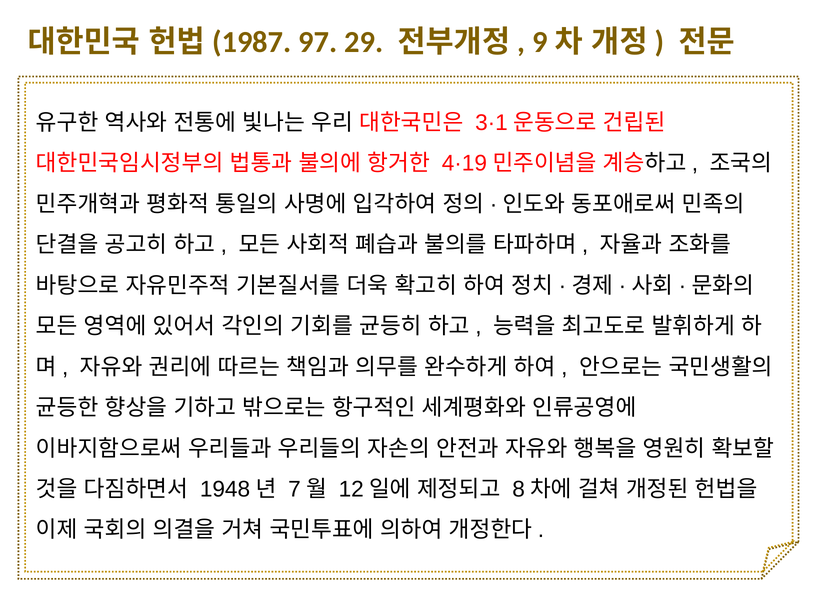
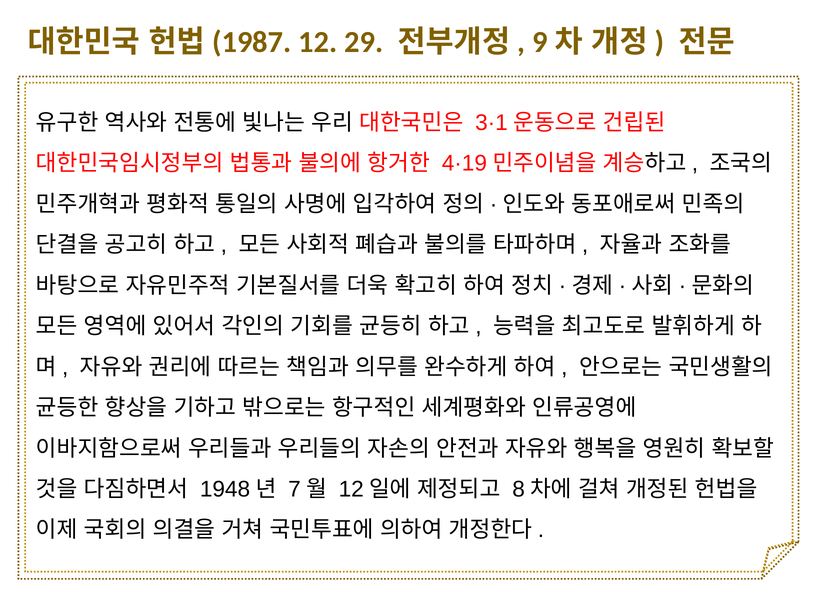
97: 97 -> 12
